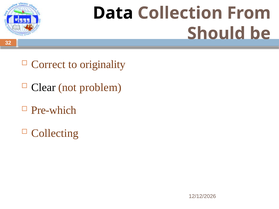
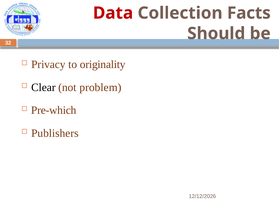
Data colour: black -> red
From: From -> Facts
Correct: Correct -> Privacy
Collecting: Collecting -> Publishers
